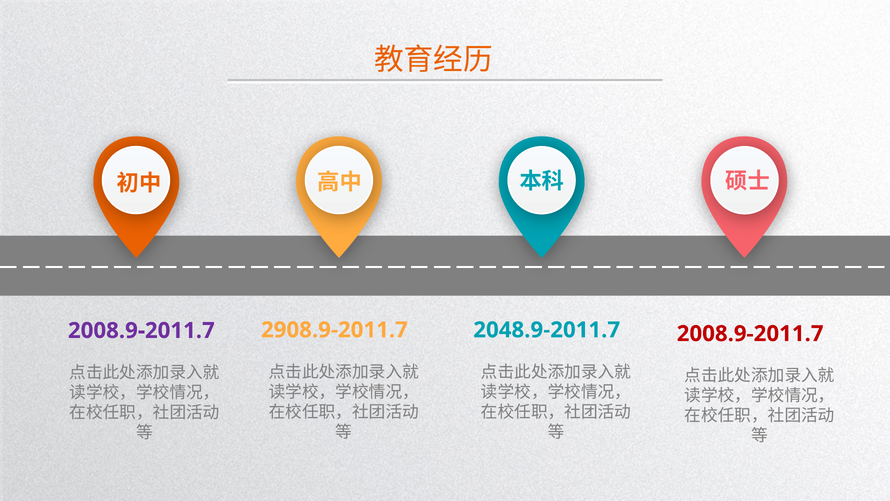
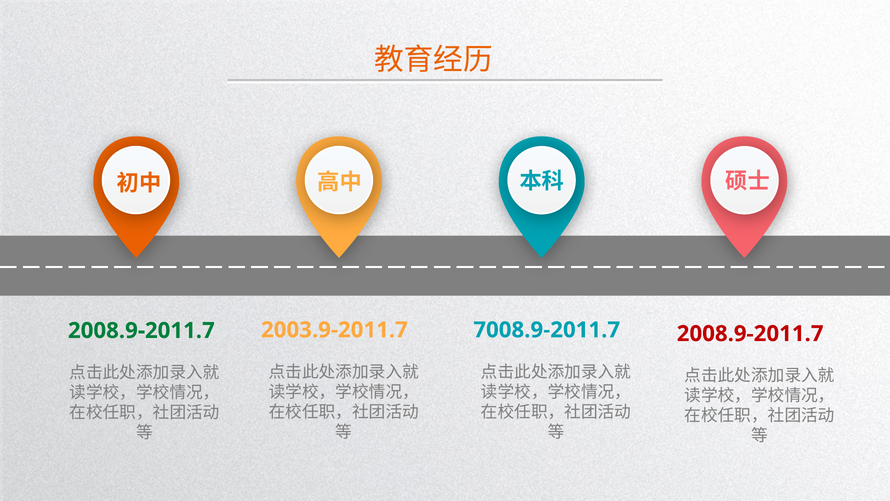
2908.9-2011.7: 2908.9-2011.7 -> 2003.9-2011.7
2048.9-2011.7: 2048.9-2011.7 -> 7008.9-2011.7
2008.9-2011.7 at (141, 330) colour: purple -> green
